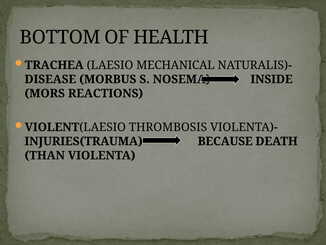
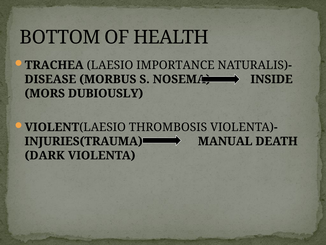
MECHANICAL: MECHANICAL -> IMPORTANCE
REACTIONS: REACTIONS -> DUBIOUSLY
BECAUSE: BECAUSE -> MANUAL
THAN: THAN -> DARK
